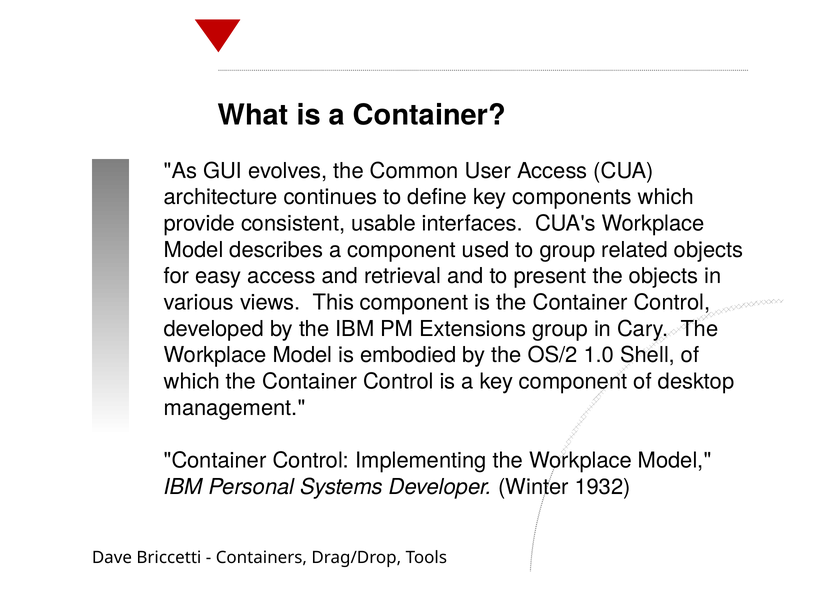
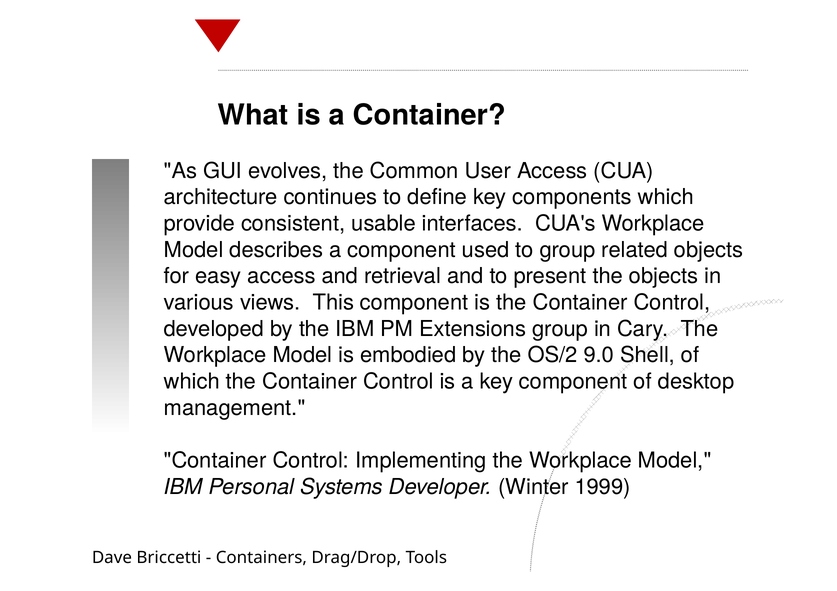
1.0: 1.0 -> 9.0
1932: 1932 -> 1999
